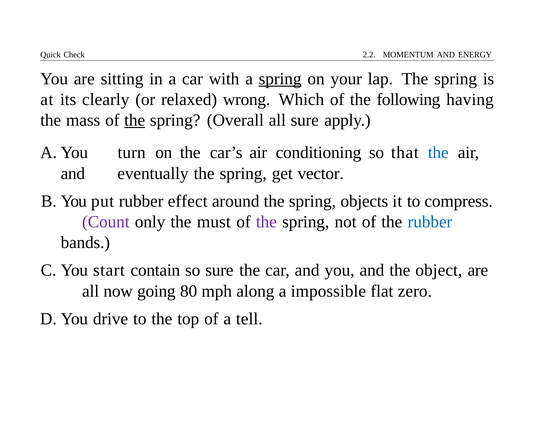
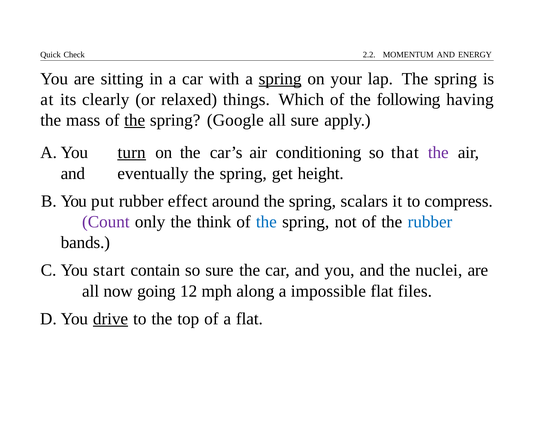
wrong: wrong -> things
Overall: Overall -> Google
turn underline: none -> present
the at (438, 153) colour: blue -> purple
vector: vector -> height
objects: objects -> scalars
must: must -> think
the at (266, 222) colour: purple -> blue
object: object -> nuclei
80: 80 -> 12
zero: zero -> files
drive underline: none -> present
a tell: tell -> flat
